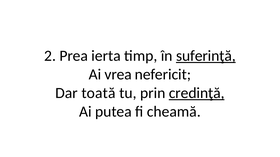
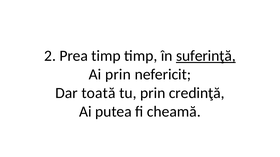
Prea ierta: ierta -> timp
Ai vrea: vrea -> prin
credinţă underline: present -> none
